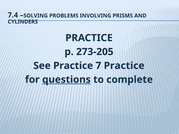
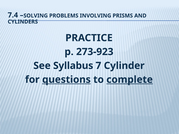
273-205: 273-205 -> 273-923
See Practice: Practice -> Syllabus
7 Practice: Practice -> Cylinder
complete underline: none -> present
